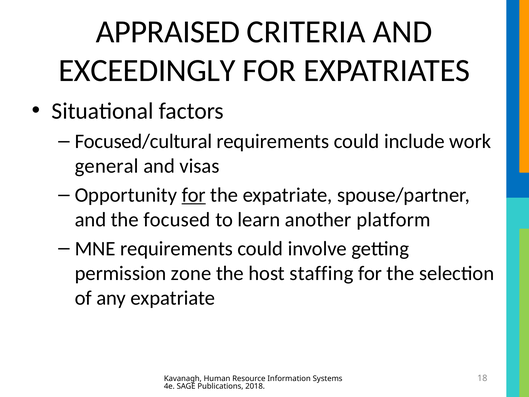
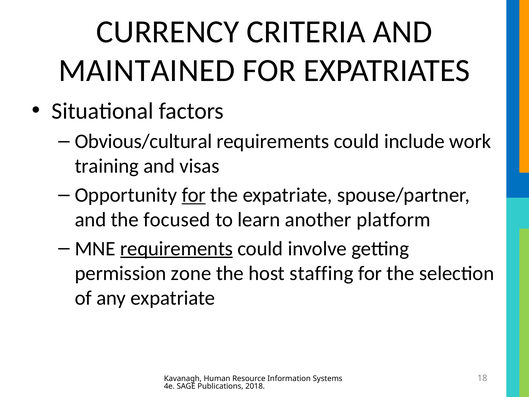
APPRAISED: APPRAISED -> CURRENCY
EXCEEDINGLY: EXCEEDINGLY -> MAINTAINED
Focused/cultural: Focused/cultural -> Obvious/cultural
general: general -> training
requirements at (177, 248) underline: none -> present
